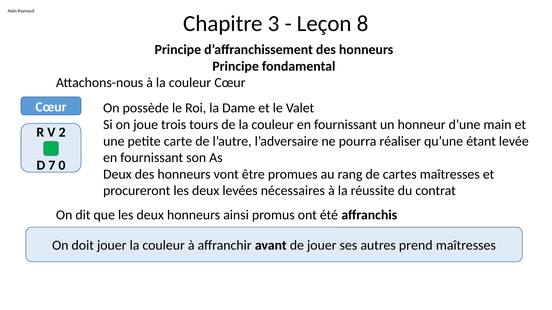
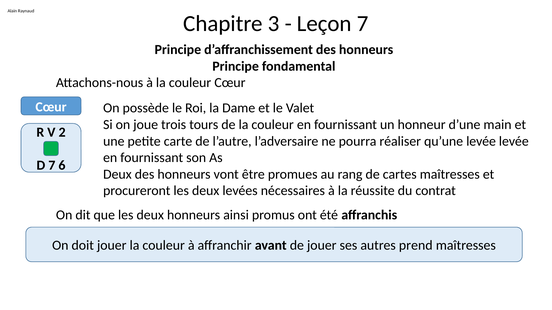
Leçon 8: 8 -> 7
qu’une étant: étant -> levée
0: 0 -> 6
